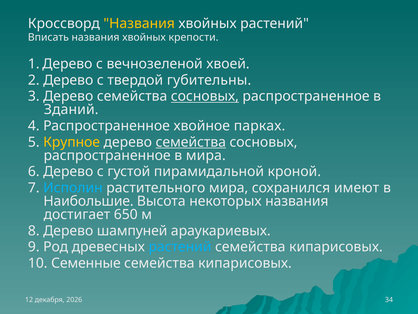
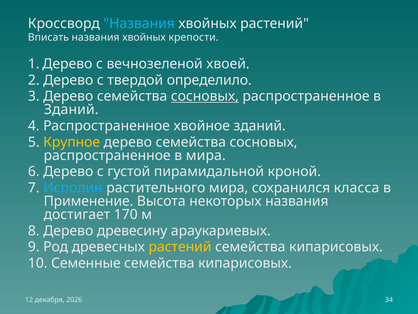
Названия at (139, 23) colour: yellow -> light blue
губительны: губительны -> определило
хвойное парках: парках -> зданий
семейства at (191, 142) underline: present -> none
имеют: имеют -> класса
Наибольшие: Наибольшие -> Применение
650: 650 -> 170
шампуней: шампуней -> древесину
растений at (180, 247) colour: light blue -> yellow
